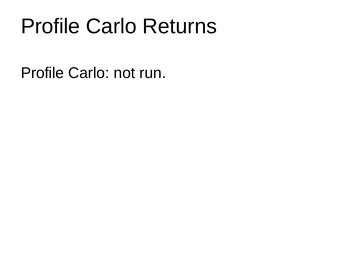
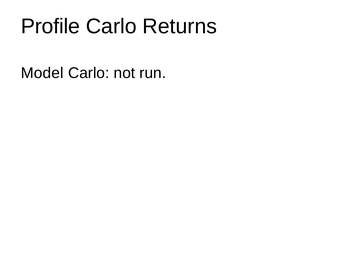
Profile at (42, 73): Profile -> Model
